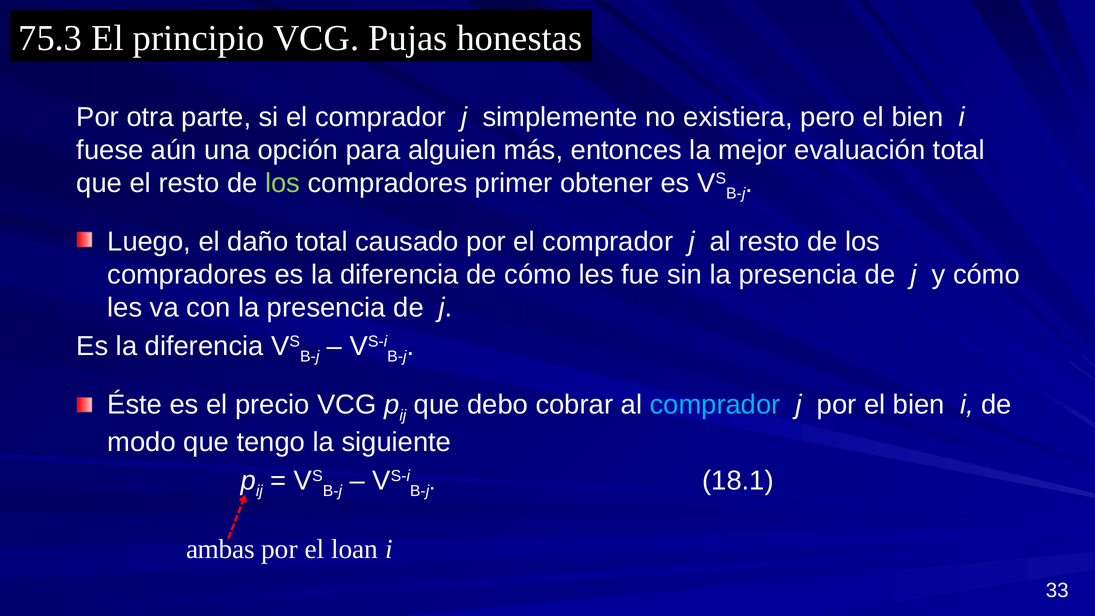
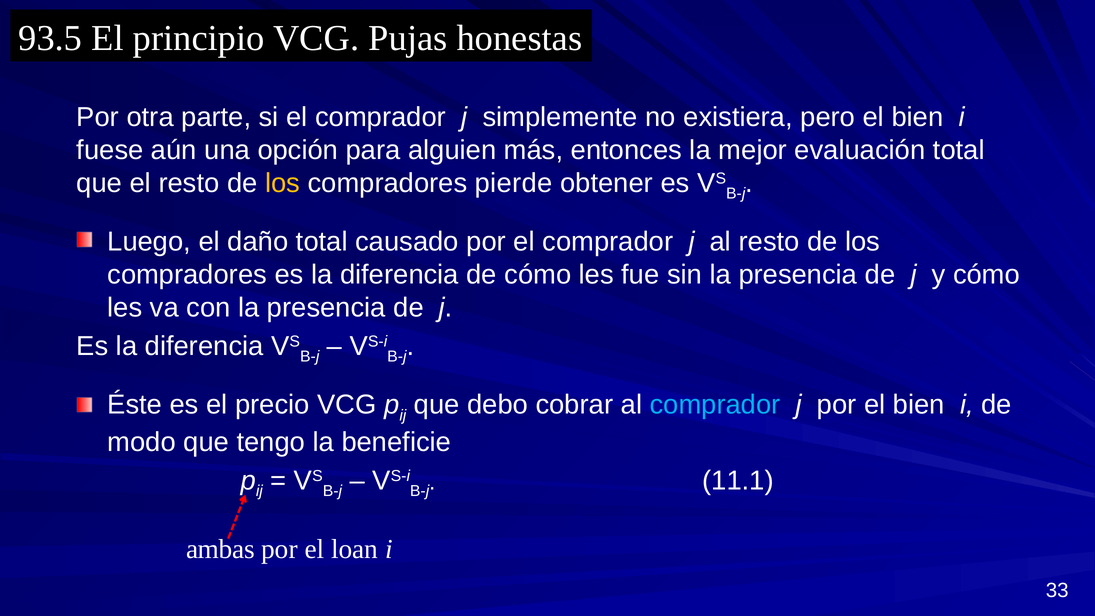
75.3: 75.3 -> 93.5
los at (283, 183) colour: light green -> yellow
primer: primer -> pierde
siguiente: siguiente -> beneficie
18.1: 18.1 -> 11.1
